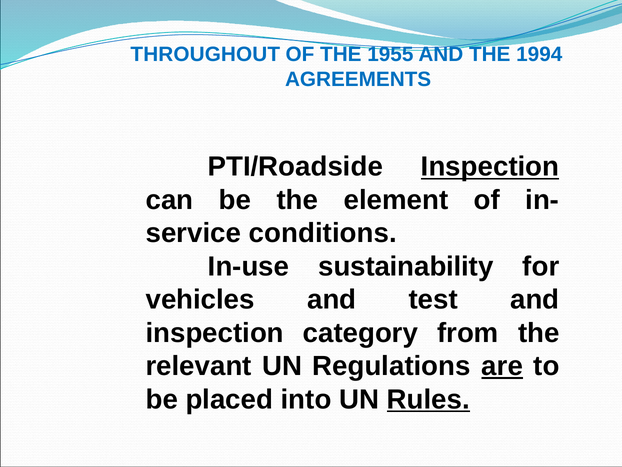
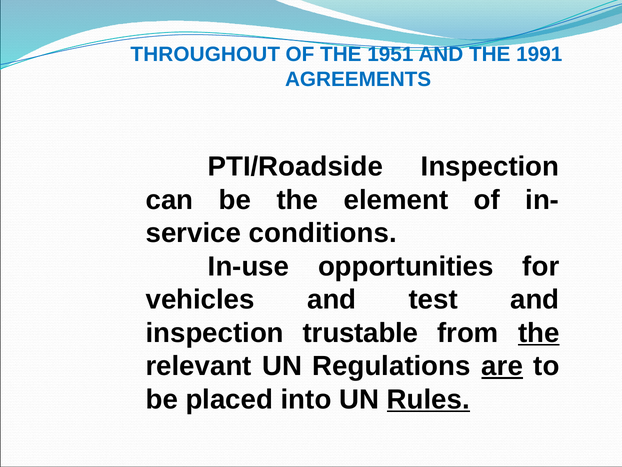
1955: 1955 -> 1951
1994: 1994 -> 1991
Inspection at (490, 167) underline: present -> none
sustainability: sustainability -> opportunities
category: category -> trustable
the at (539, 333) underline: none -> present
